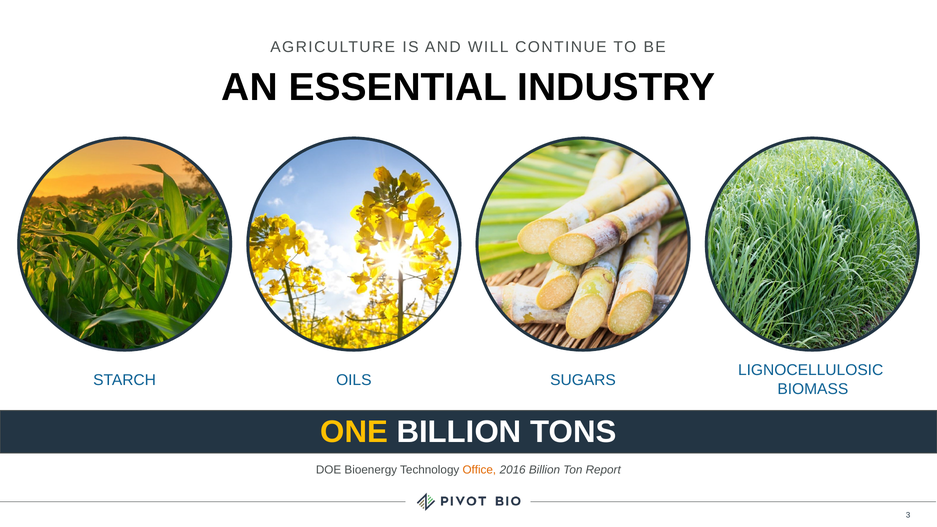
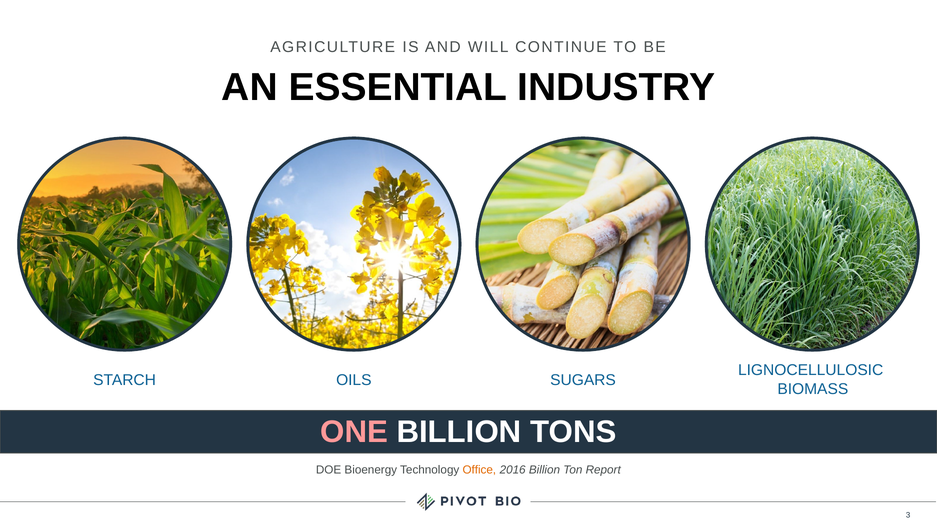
ONE colour: yellow -> pink
